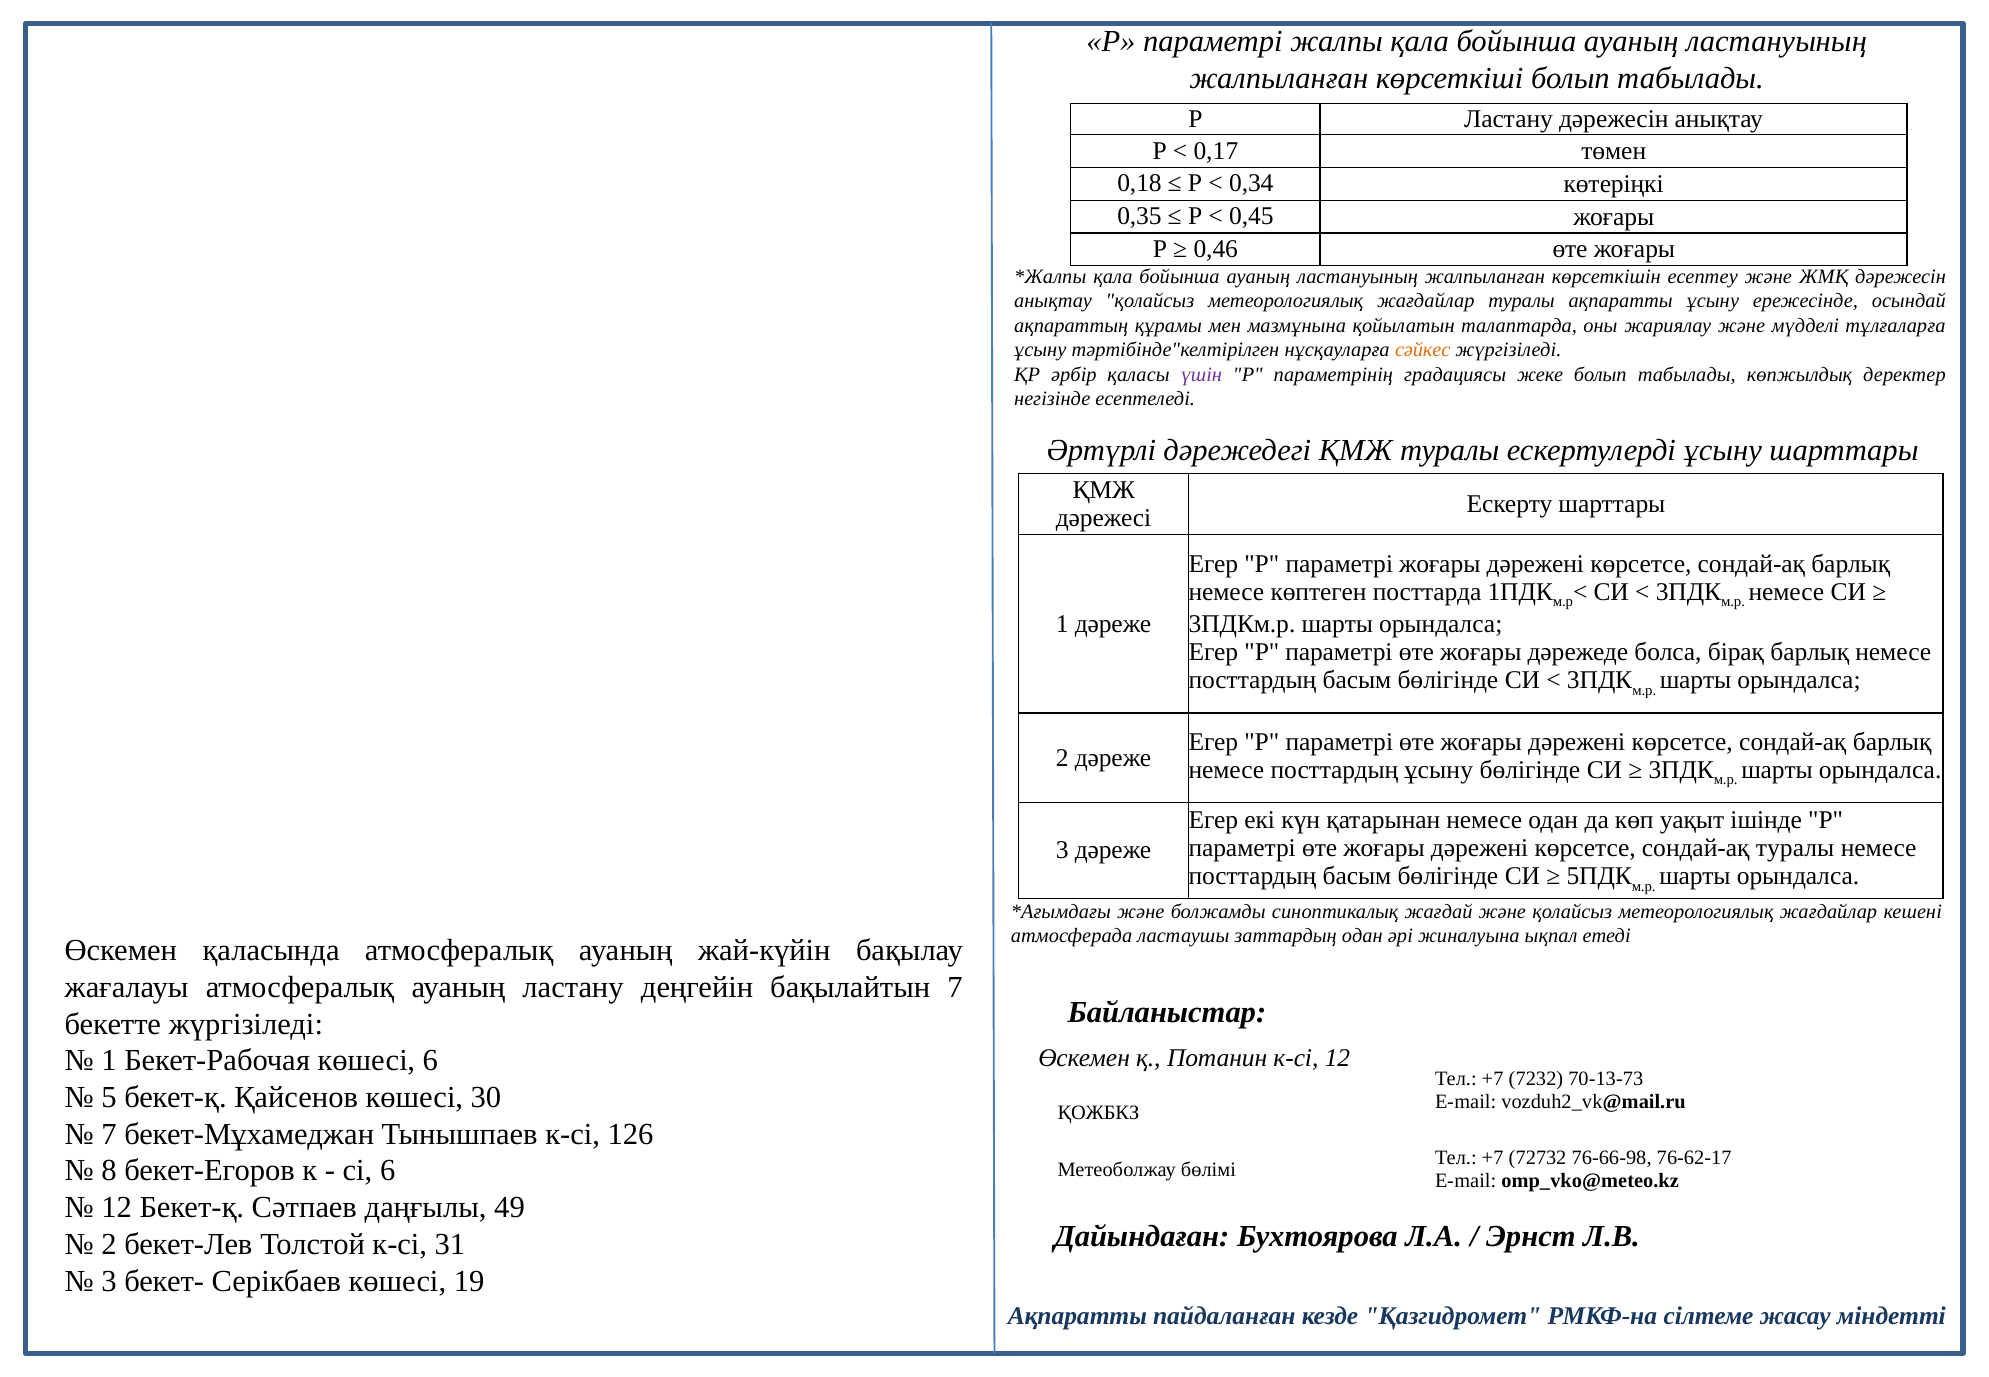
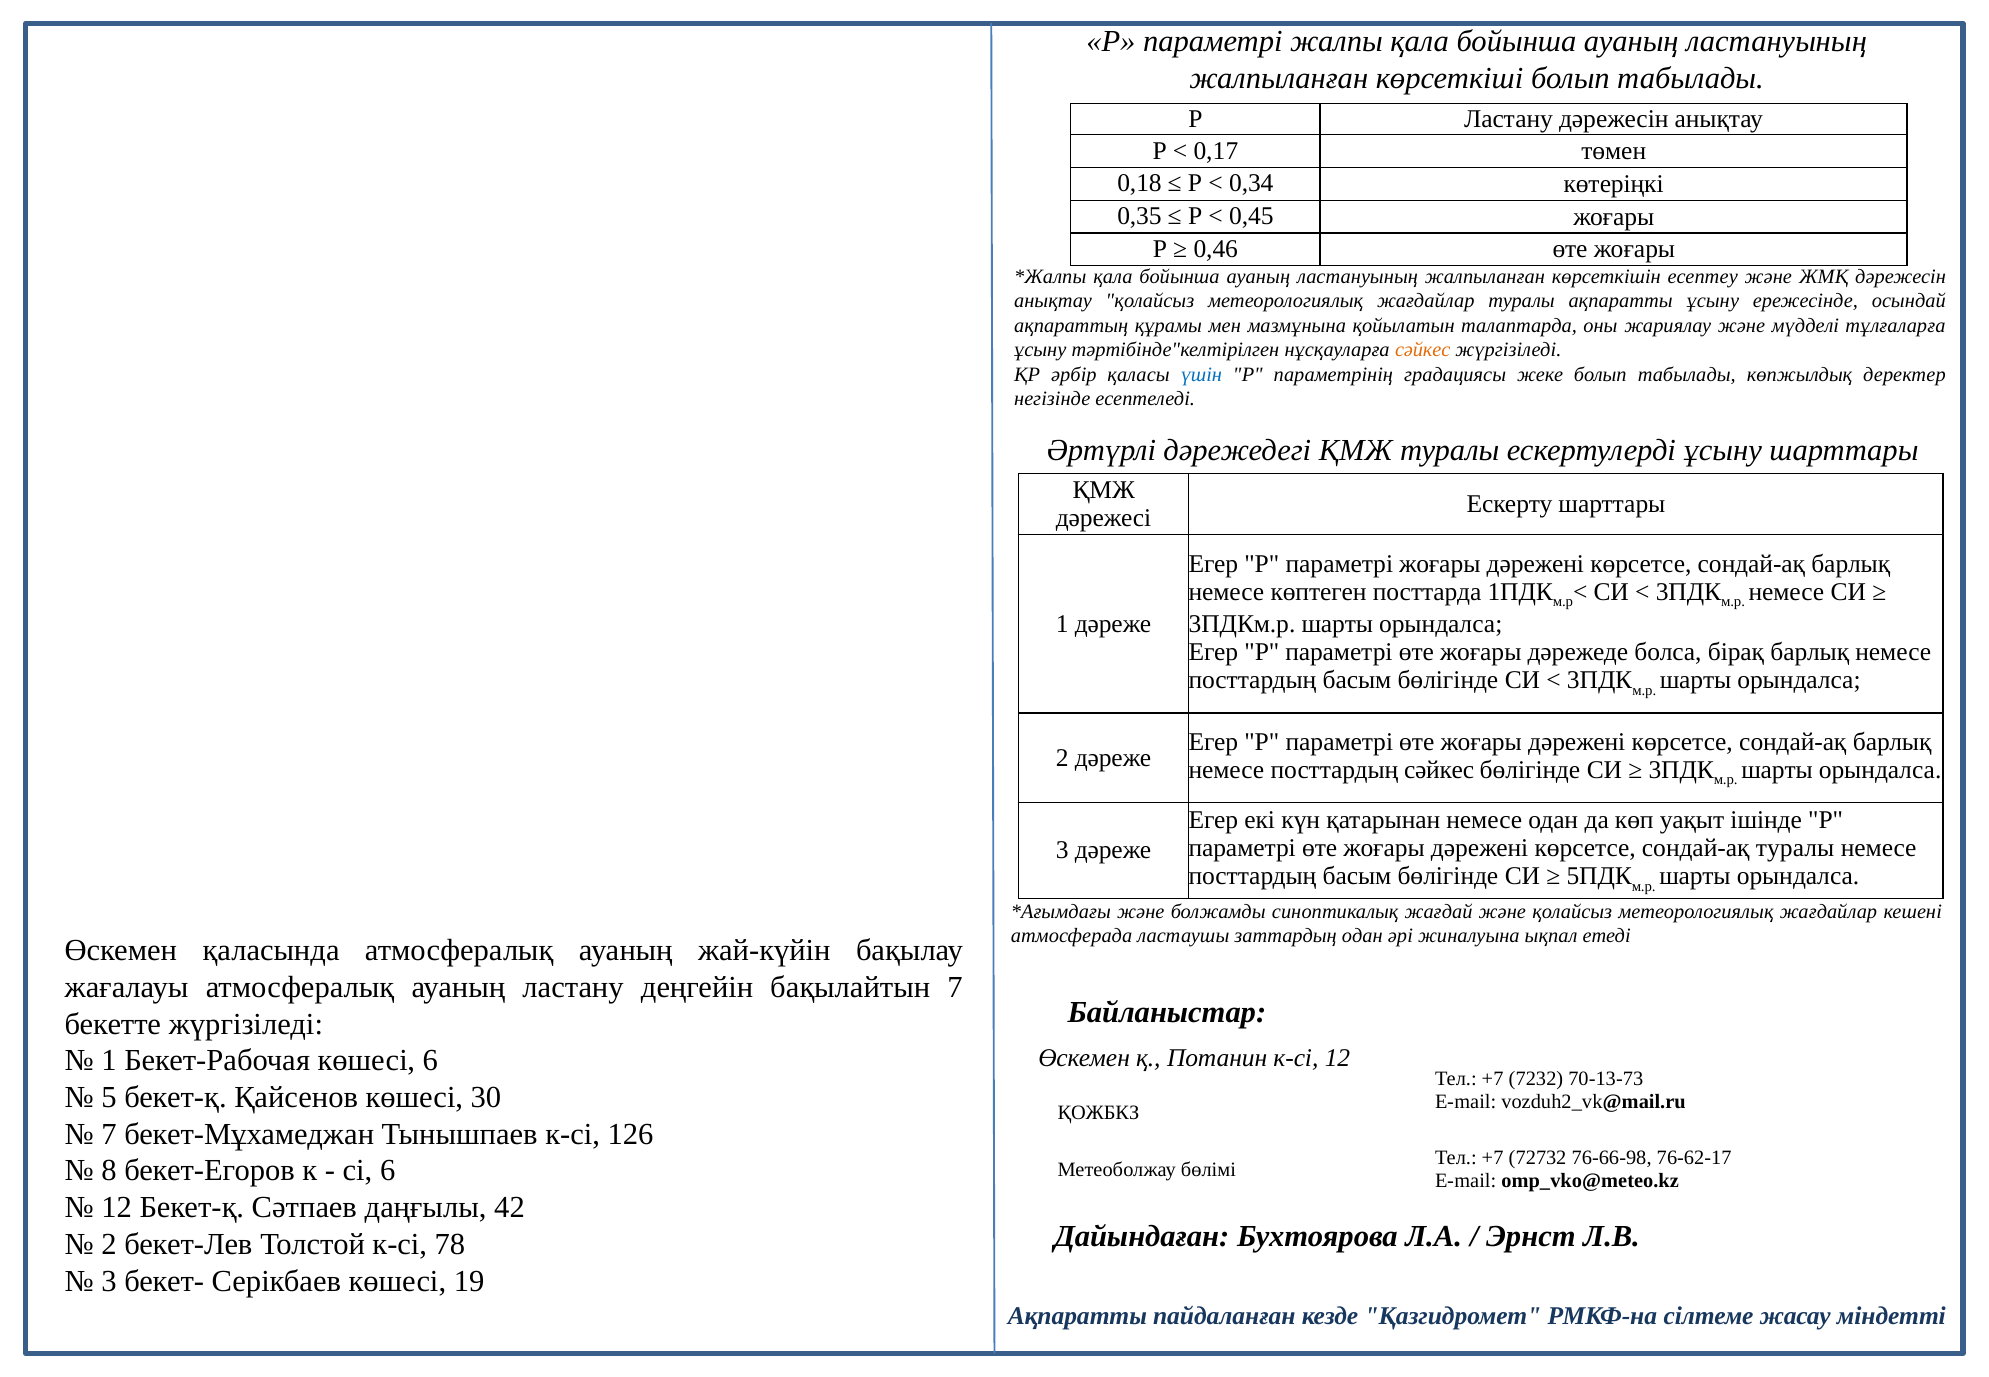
үшін colour: purple -> blue
посттардың ұсыну: ұсыну -> сәйкес
49: 49 -> 42
31: 31 -> 78
